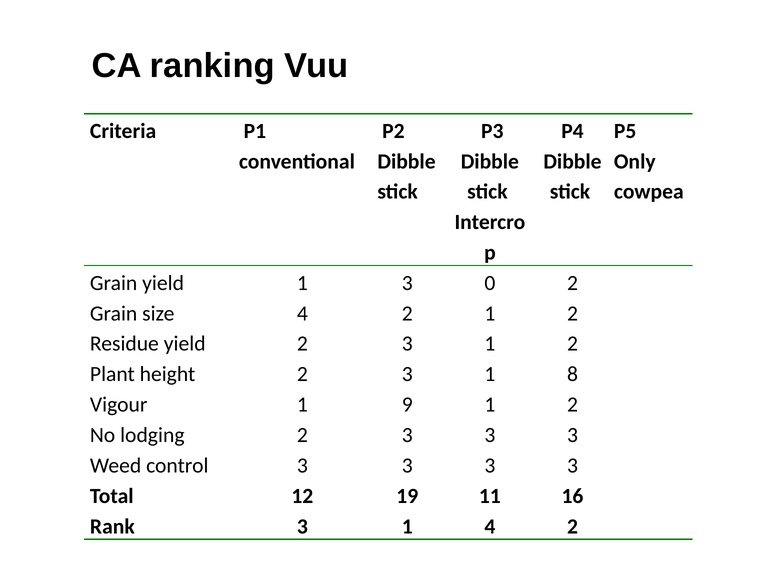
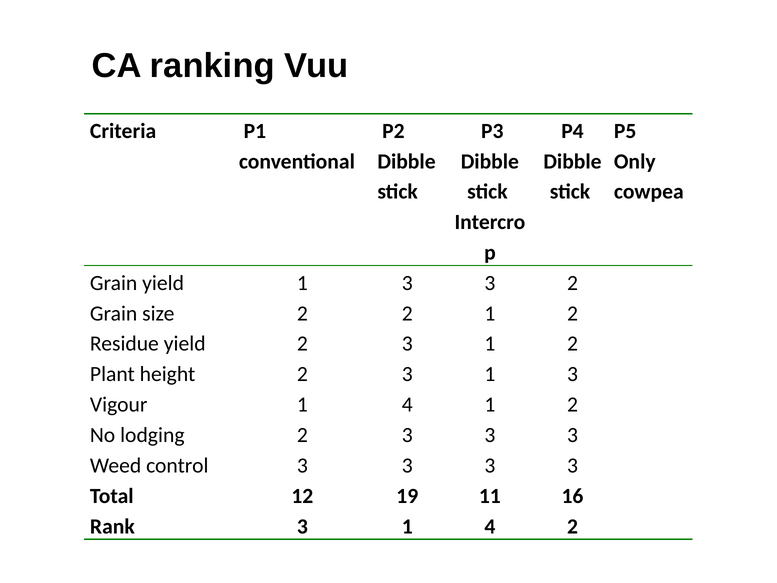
1 3 0: 0 -> 3
size 4: 4 -> 2
3 1 8: 8 -> 3
Vigour 1 9: 9 -> 4
